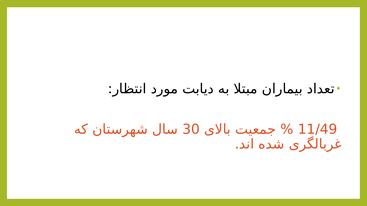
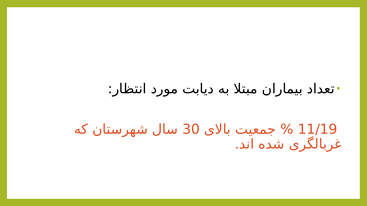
11/49: 11/49 -> 11/19
